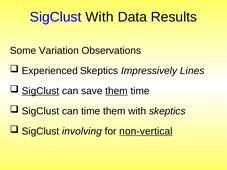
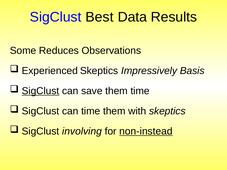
SigClust With: With -> Best
Variation: Variation -> Reduces
Lines: Lines -> Basis
them at (117, 91) underline: present -> none
non-vertical: non-vertical -> non-instead
